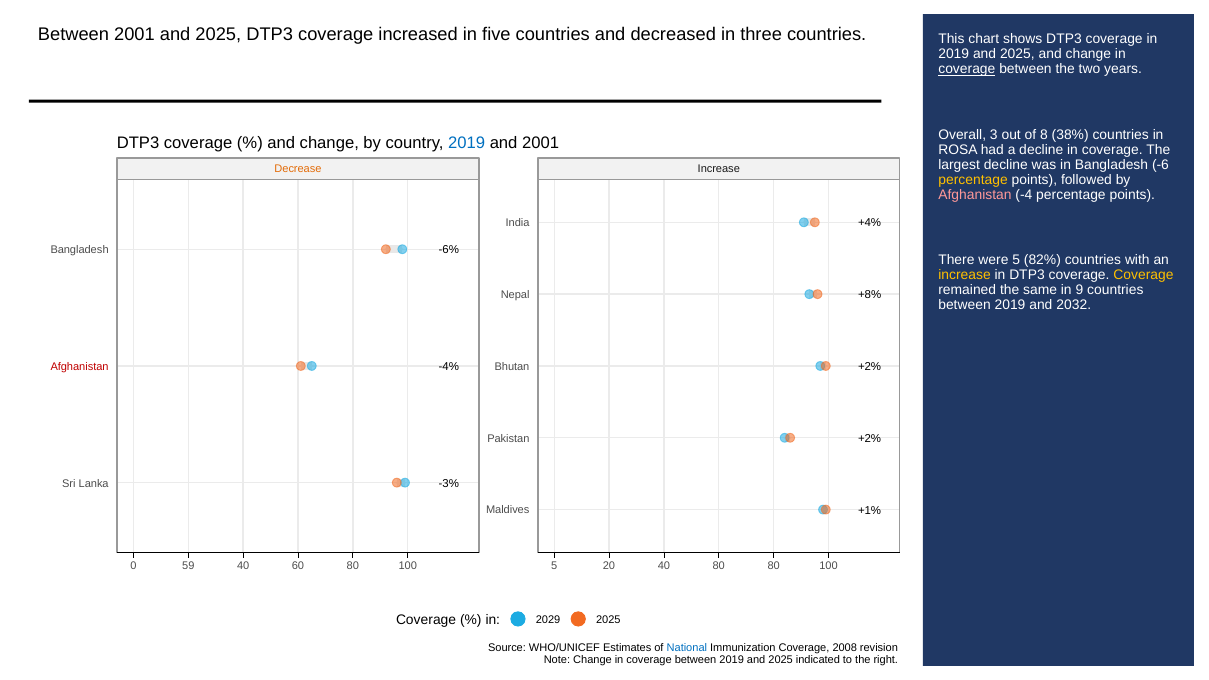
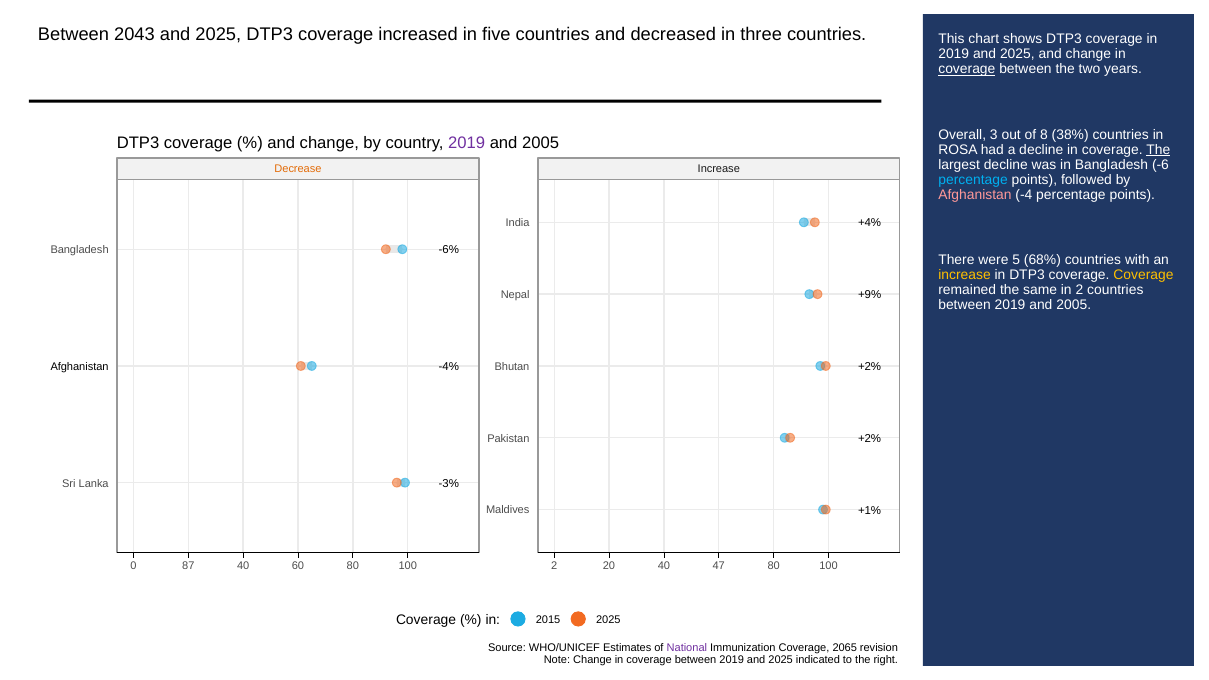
Between 2001: 2001 -> 2043
2019 at (467, 143) colour: blue -> purple
2001 at (541, 143): 2001 -> 2005
The at (1158, 150) underline: none -> present
percentage at (973, 179) colour: yellow -> light blue
82%: 82% -> 68%
in 9: 9 -> 2
+8%: +8% -> +9%
between 2019 and 2032: 2032 -> 2005
Afghanistan at (80, 367) colour: red -> black
59: 59 -> 87
100 5: 5 -> 2
40 80: 80 -> 47
2029: 2029 -> 2015
National colour: blue -> purple
2008: 2008 -> 2065
